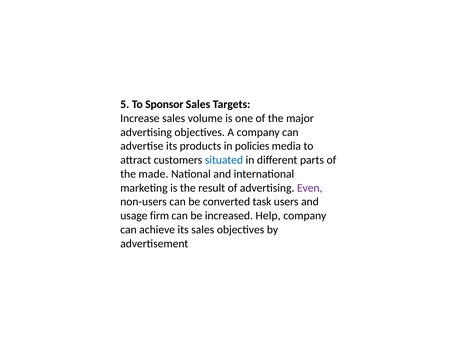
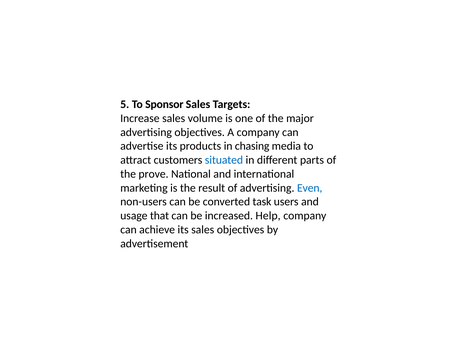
policies: policies -> chasing
made: made -> prove
Even colour: purple -> blue
firm: firm -> that
